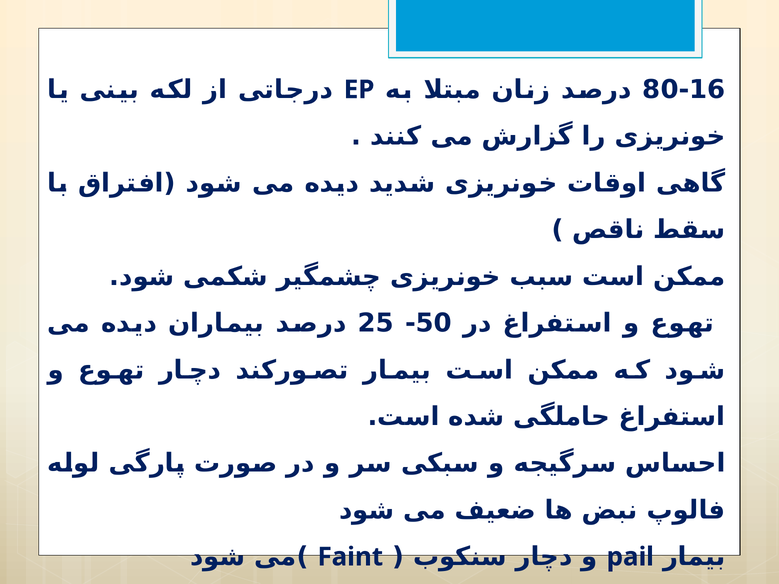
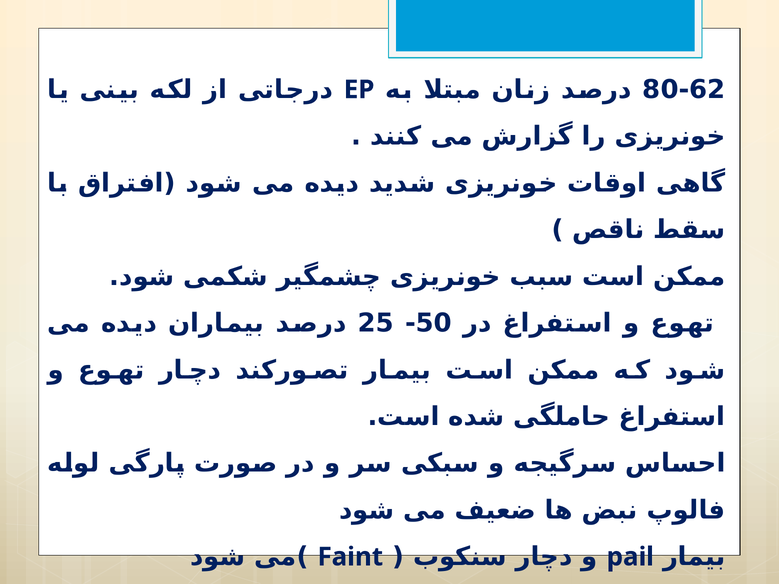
80-16: 80-16 -> 80-62
